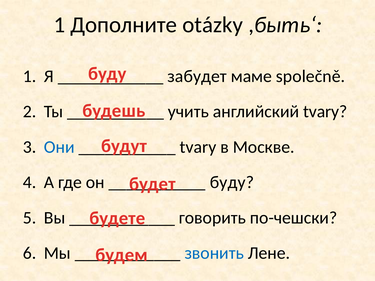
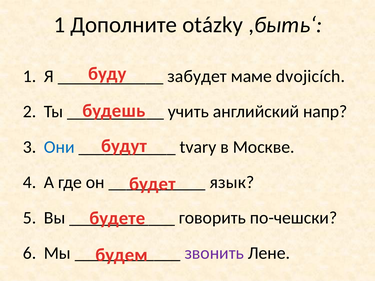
společně: společně -> dvojicích
английский tvary: tvary -> напр
буду at (232, 183): буду -> язык
звонить colour: blue -> purple
